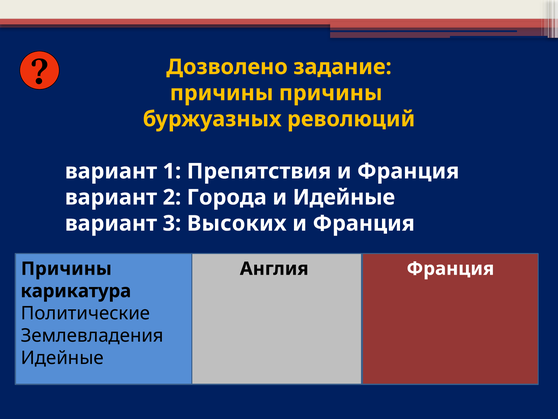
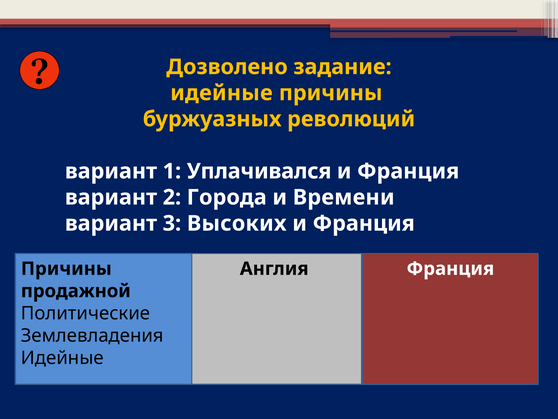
причины at (222, 93): причины -> идейные
Препятствия: Препятствия -> Уплачивался
и Идейные: Идейные -> Времени
карикатура: карикатура -> продажной
